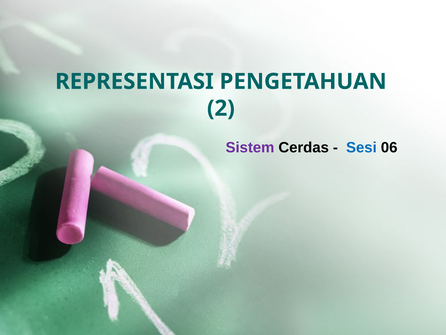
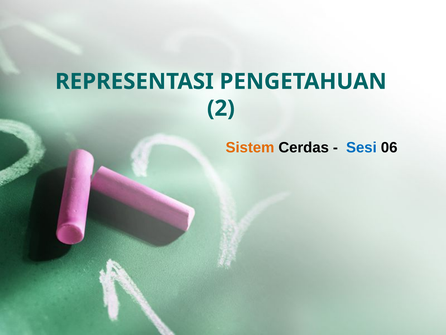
Sistem colour: purple -> orange
